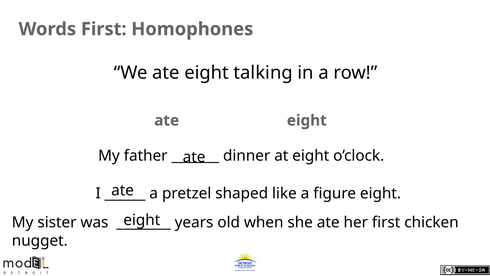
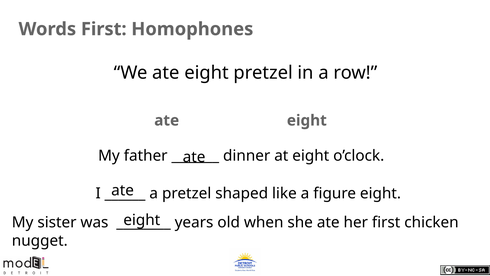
eight talking: talking -> pretzel
